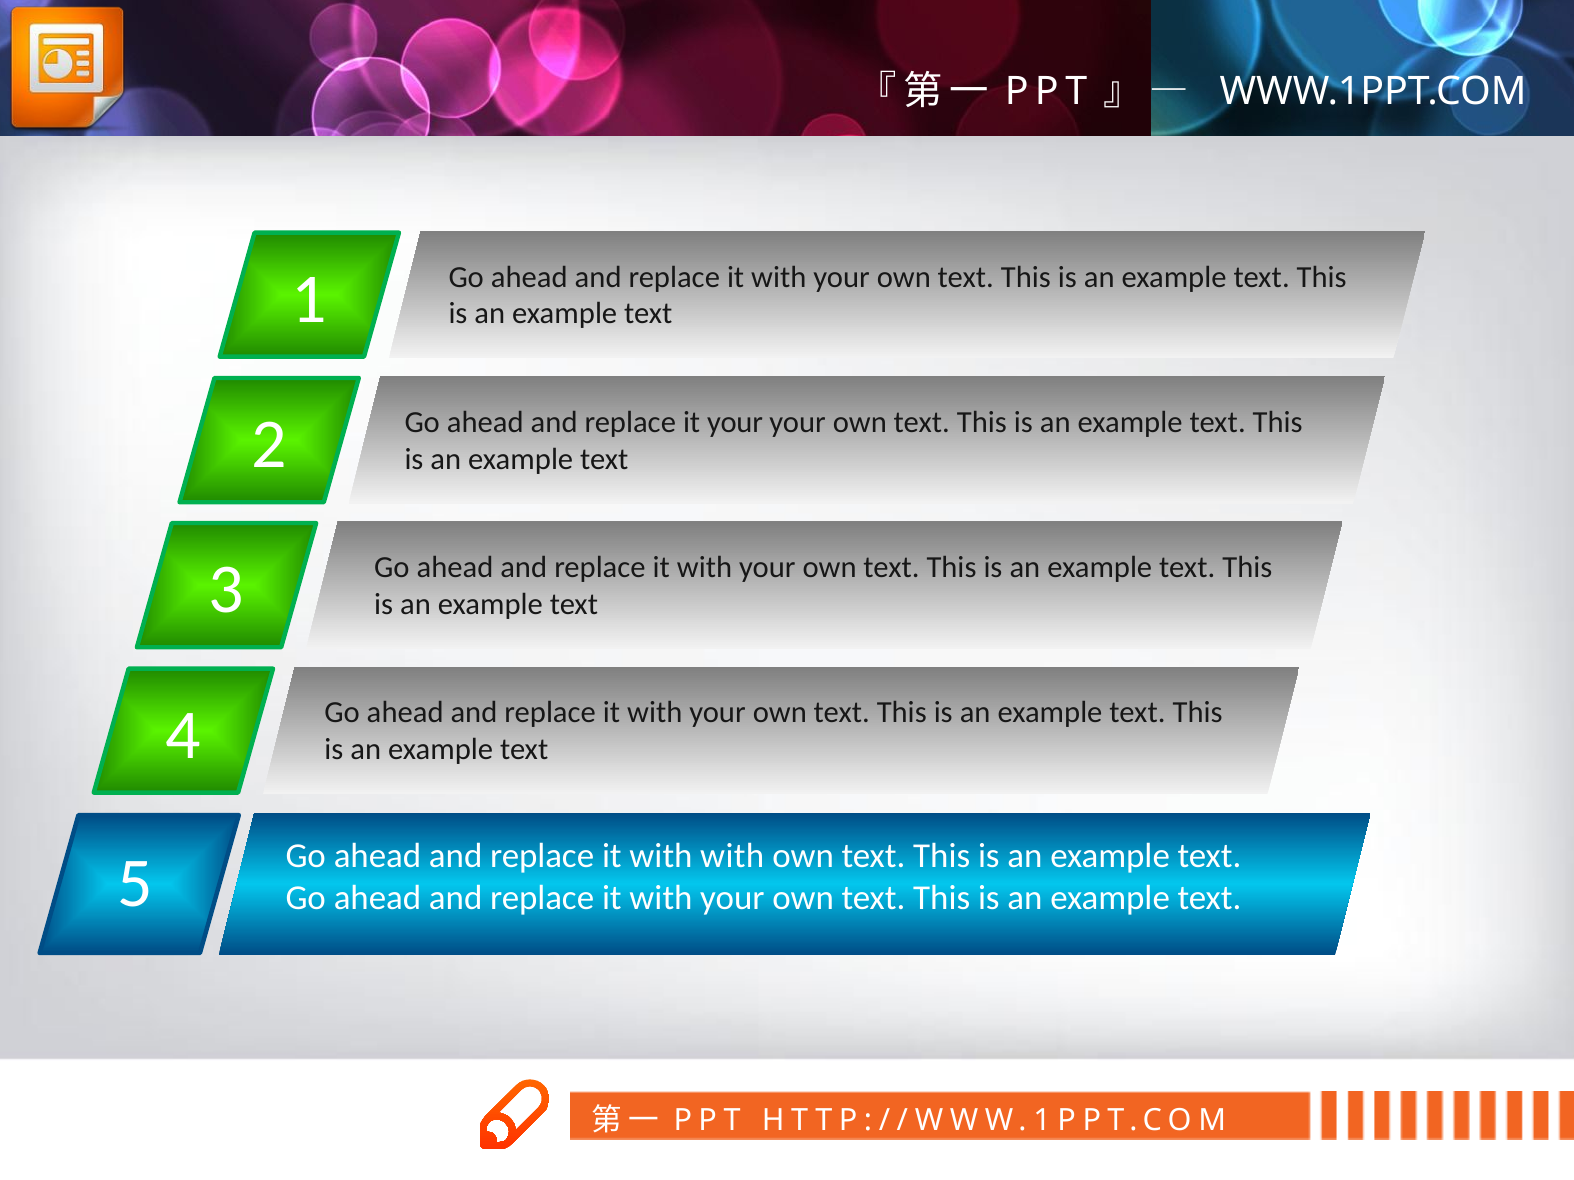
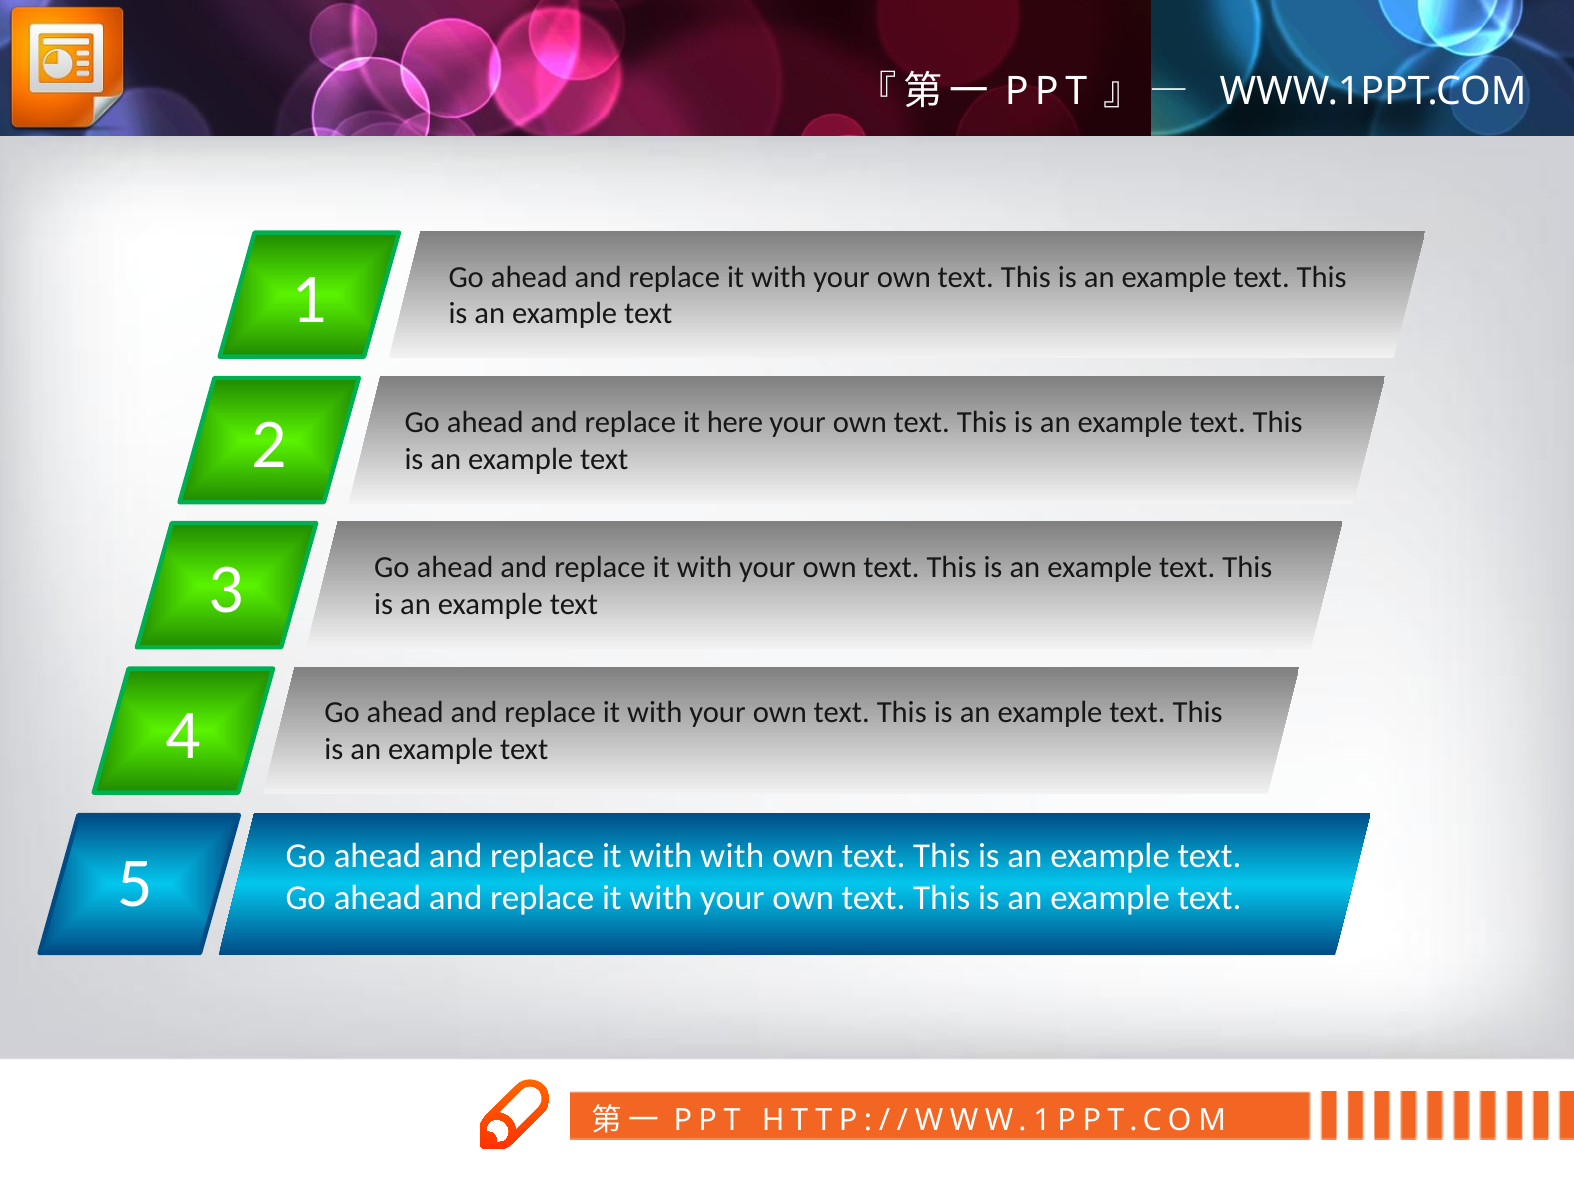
it your: your -> here
